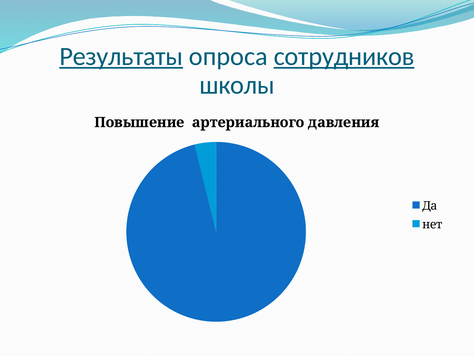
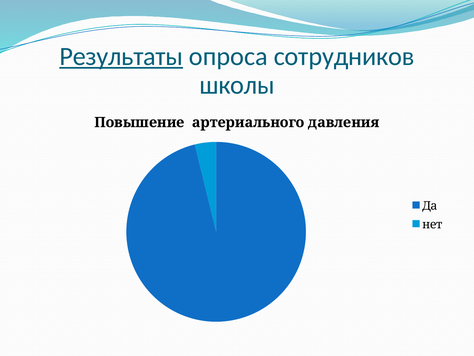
сотрудников underline: present -> none
